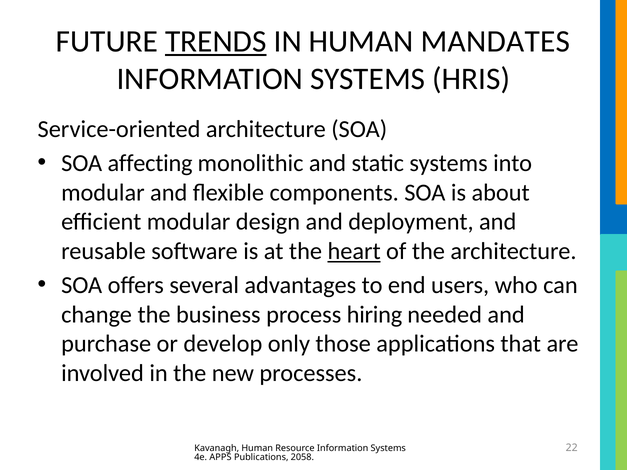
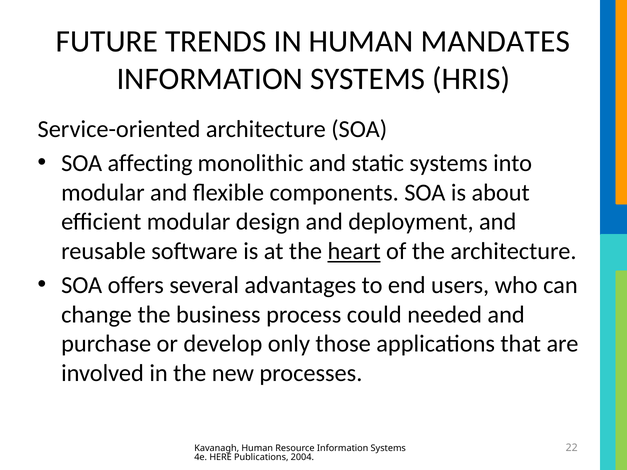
TRENDS underline: present -> none
hiring: hiring -> could
APPS: APPS -> HERE
2058: 2058 -> 2004
